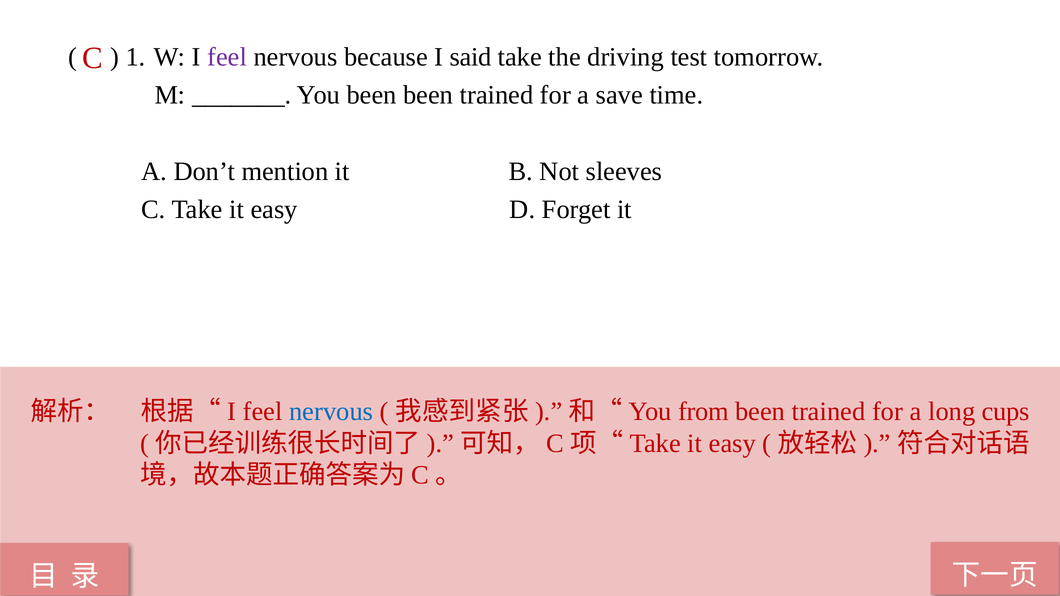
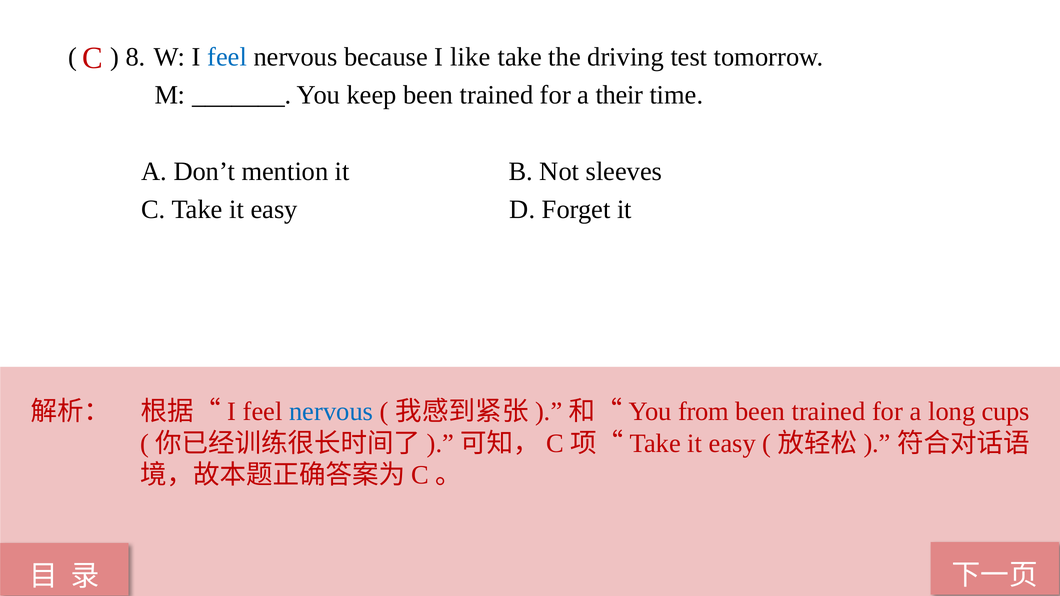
1: 1 -> 8
feel at (227, 57) colour: purple -> blue
said: said -> like
You been: been -> keep
save: save -> their
